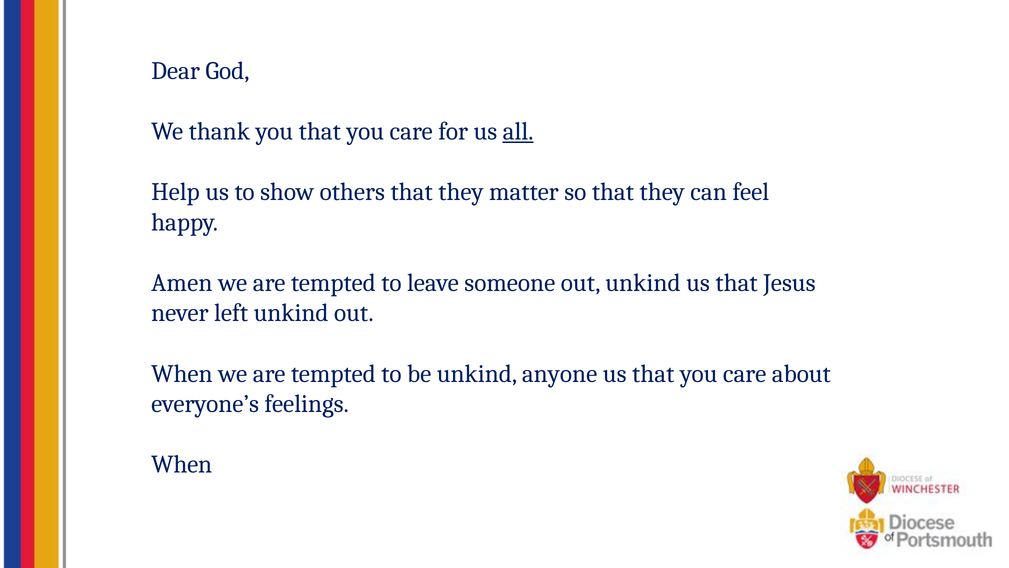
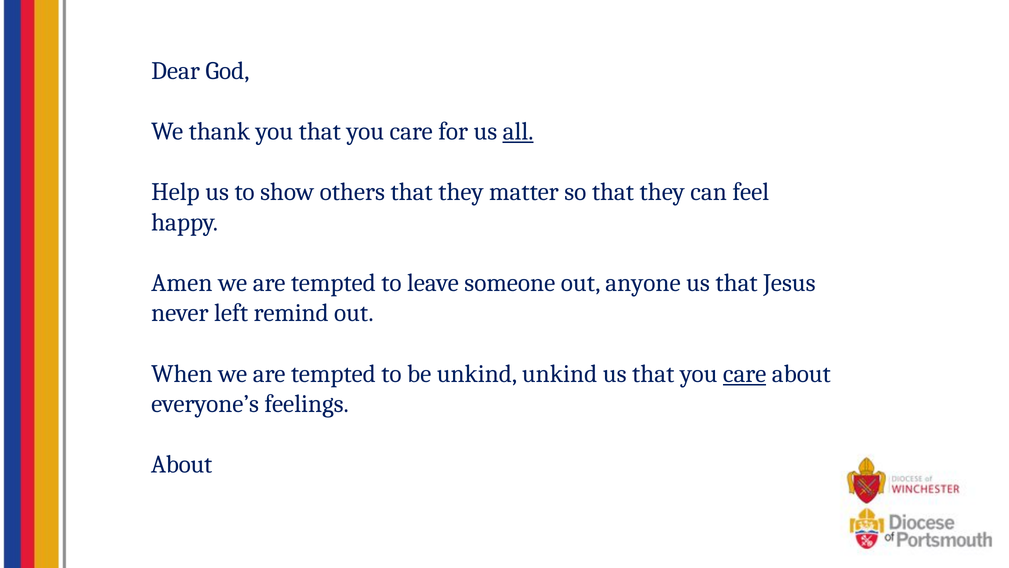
out unkind: unkind -> anyone
left unkind: unkind -> remind
unkind anyone: anyone -> unkind
care at (745, 373) underline: none -> present
When at (182, 464): When -> About
